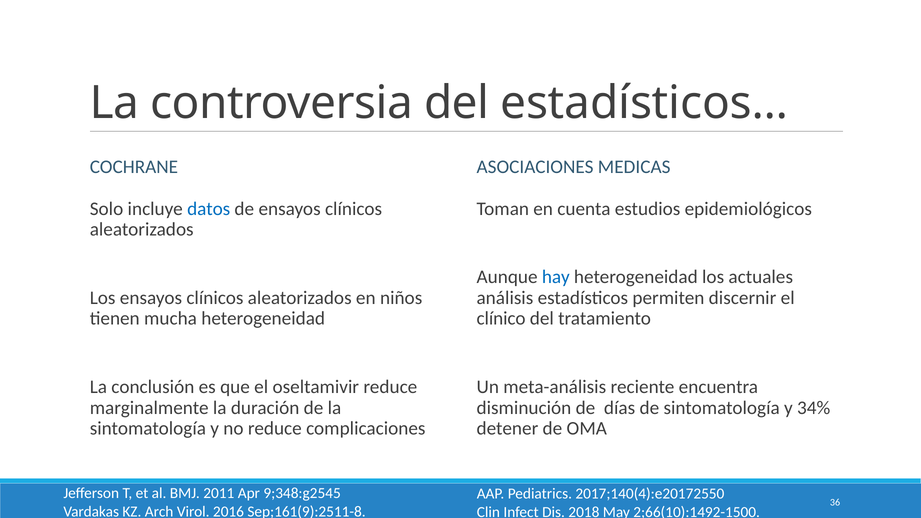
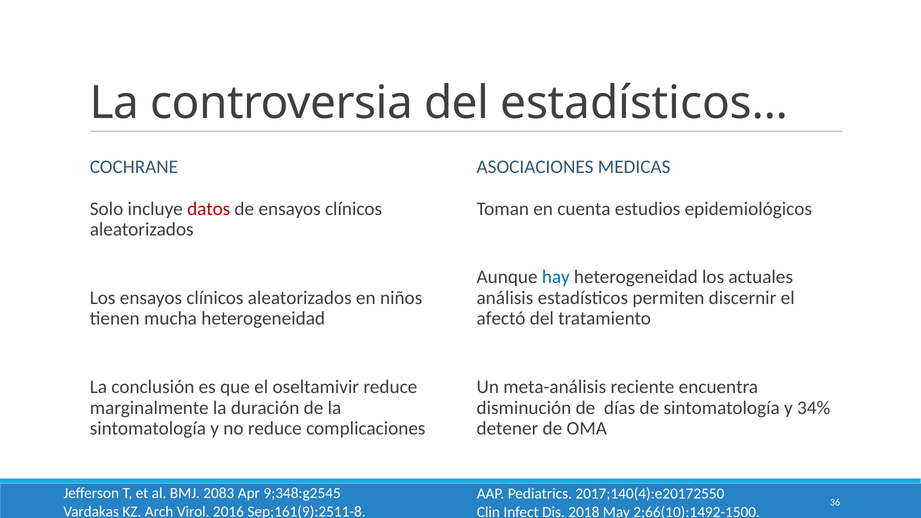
datos colour: blue -> red
clínico: clínico -> afectó
2011: 2011 -> 2083
